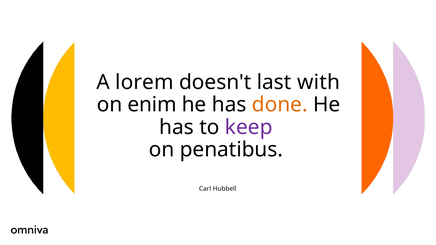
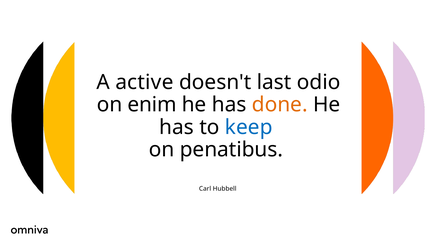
lorem: lorem -> active
with: with -> odio
keep colour: purple -> blue
